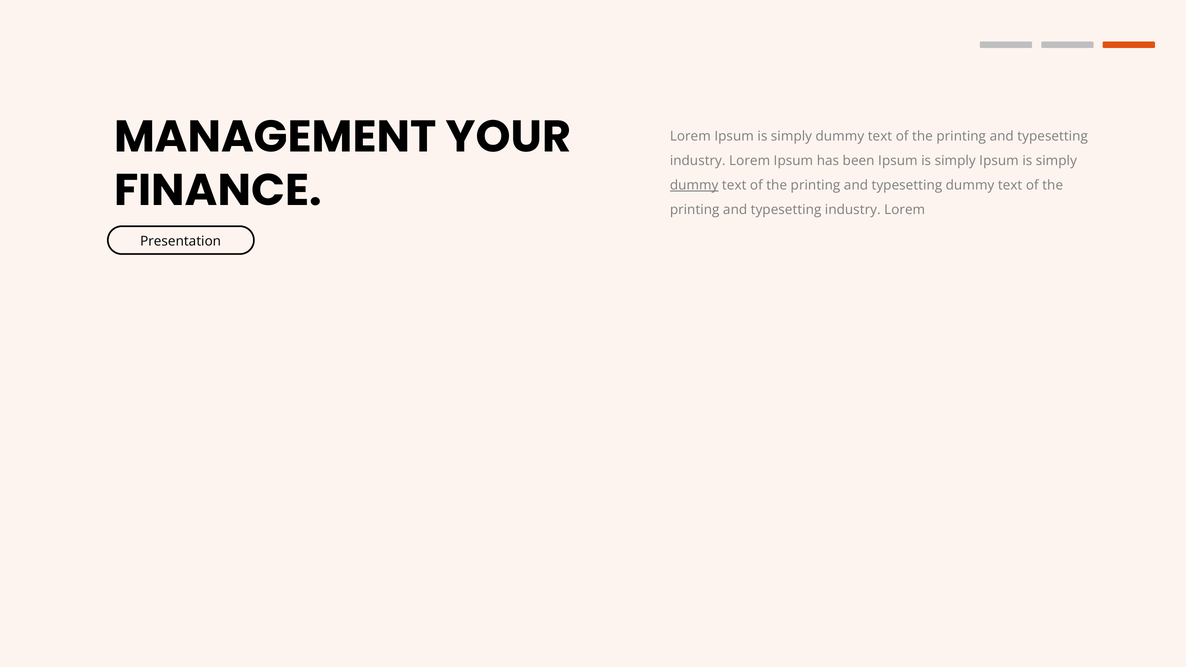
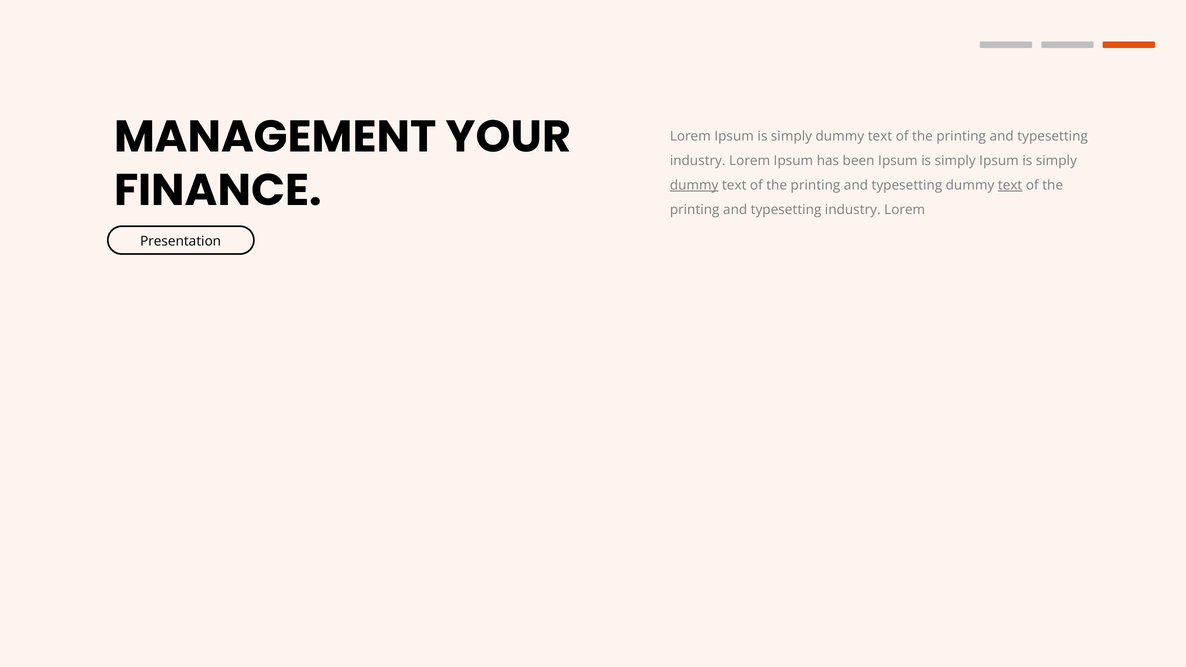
text at (1010, 185) underline: none -> present
